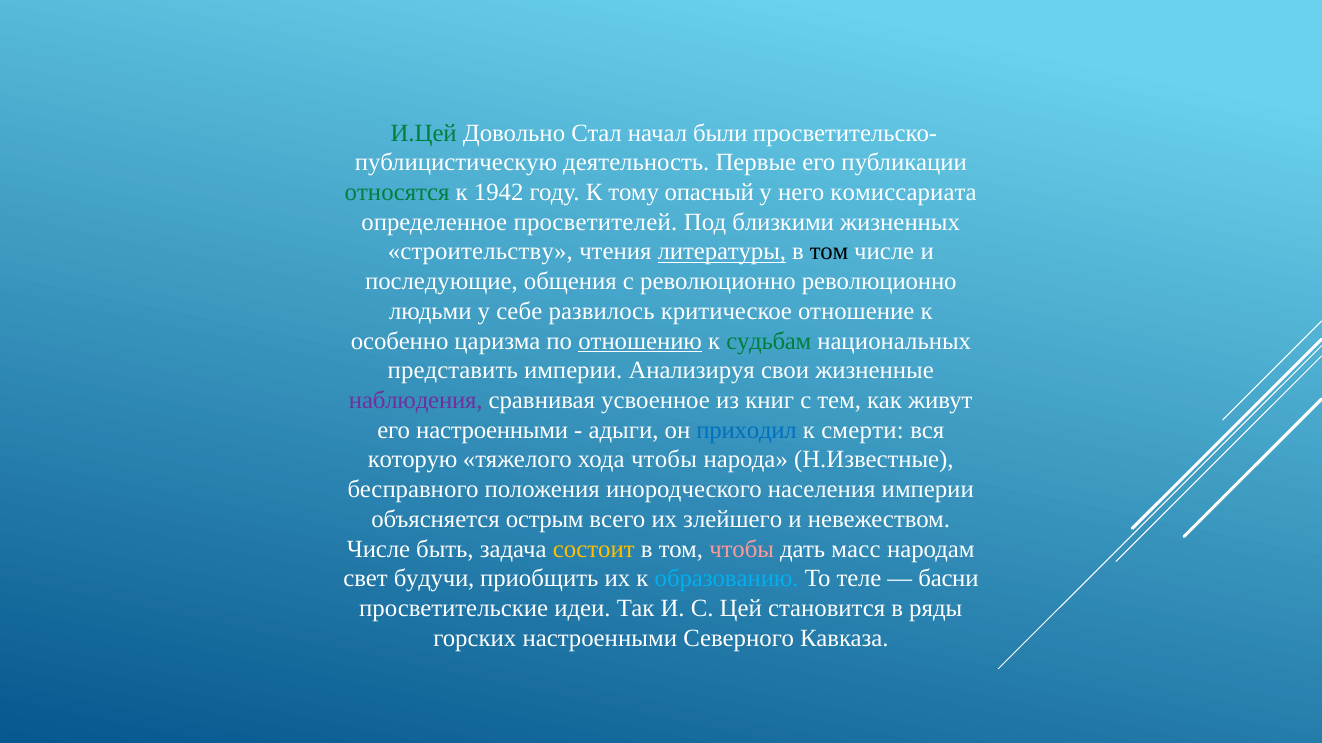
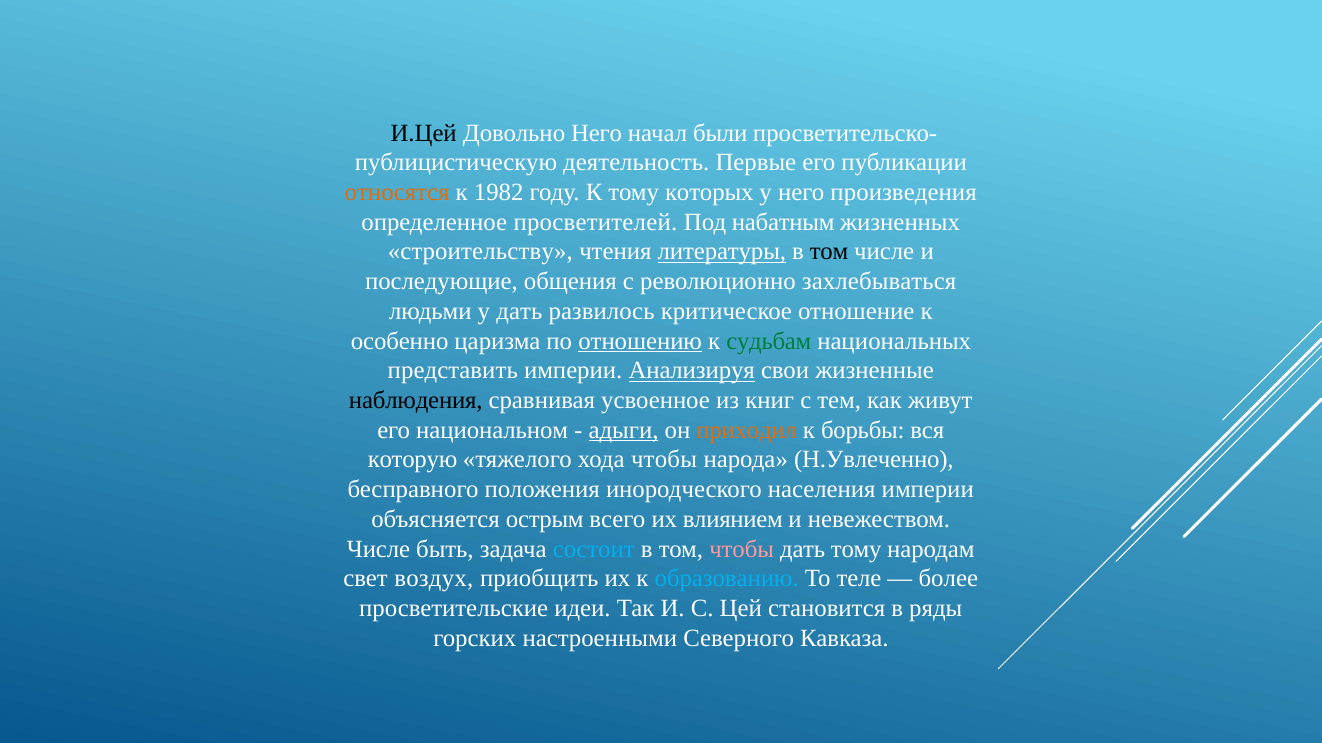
И.Цей colour: green -> black
Довольно Стал: Стал -> Него
относятся colour: green -> orange
1942: 1942 -> 1982
опасный: опасный -> которых
комиссариата: комиссариата -> произведения
близкими: близкими -> набатным
революционно революционно: революционно -> захлебываться
у себе: себе -> дать
Анализируя underline: none -> present
наблюдения colour: purple -> black
его настроенными: настроенными -> национальном
адыги underline: none -> present
приходил colour: blue -> orange
смерти: смерти -> борьбы
Н.Известные: Н.Известные -> Н.Увлеченно
злейшего: злейшего -> влиянием
состоит colour: yellow -> light blue
дать масс: масс -> тому
будучи: будучи -> воздух
басни: басни -> более
